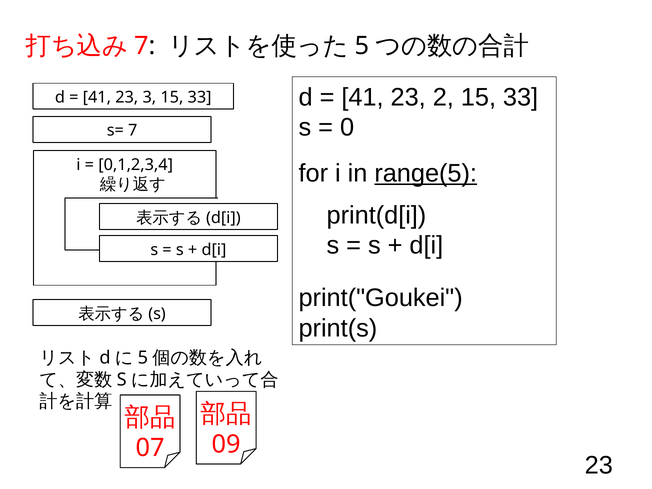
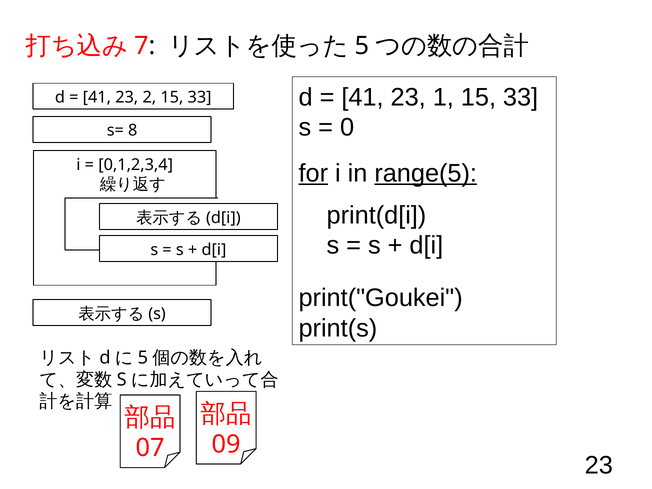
3: 3 -> 2
2: 2 -> 1
s= 7: 7 -> 8
for underline: none -> present
